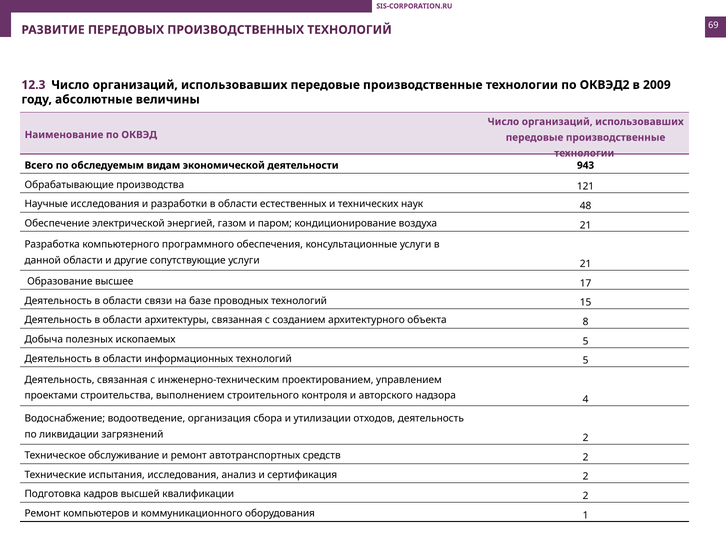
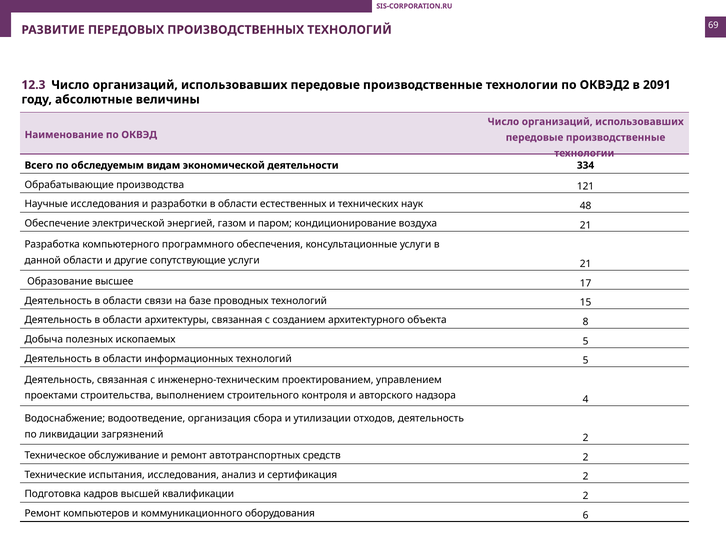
2009: 2009 -> 2091
943: 943 -> 334
1: 1 -> 6
